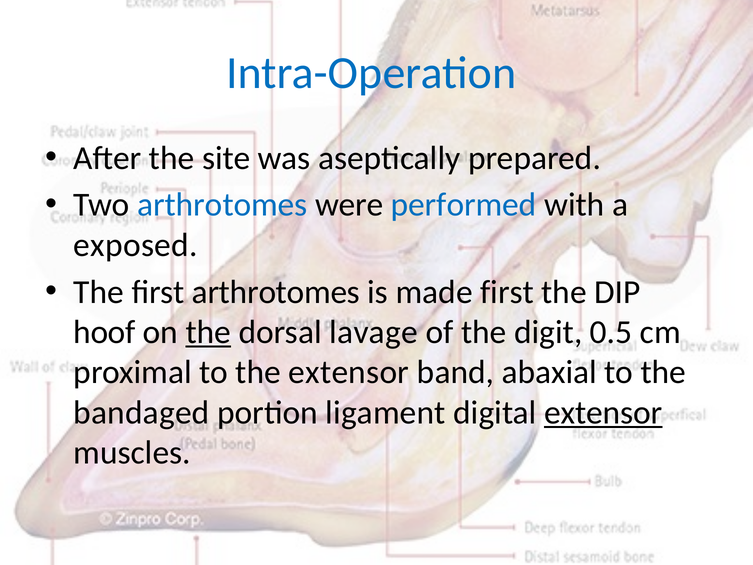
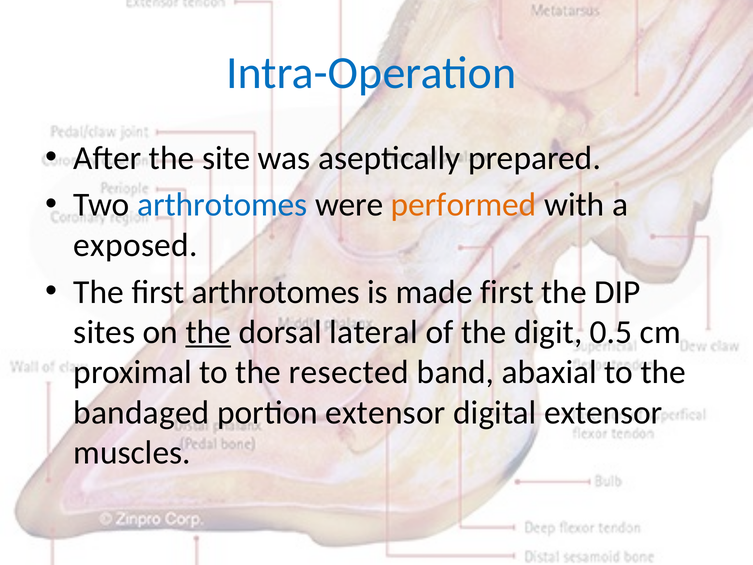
performed colour: blue -> orange
hoof: hoof -> sites
lavage: lavage -> lateral
the extensor: extensor -> resected
portion ligament: ligament -> extensor
extensor at (603, 412) underline: present -> none
